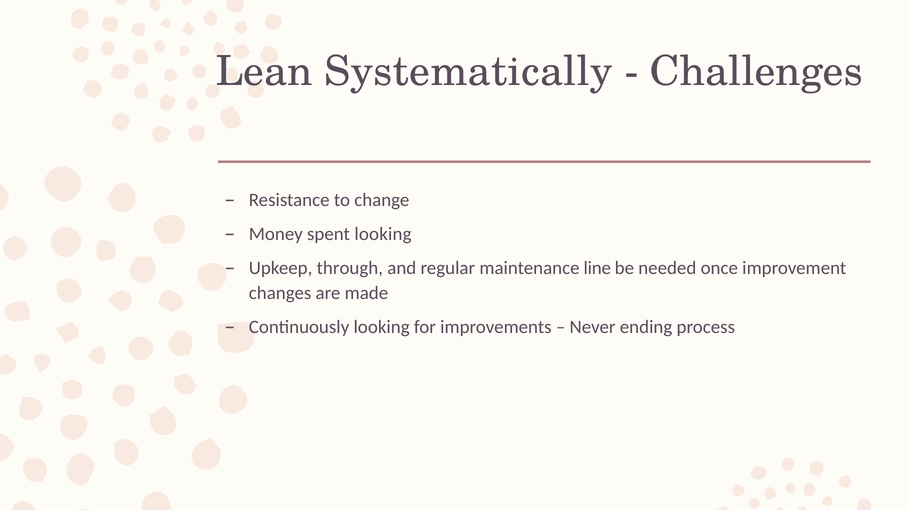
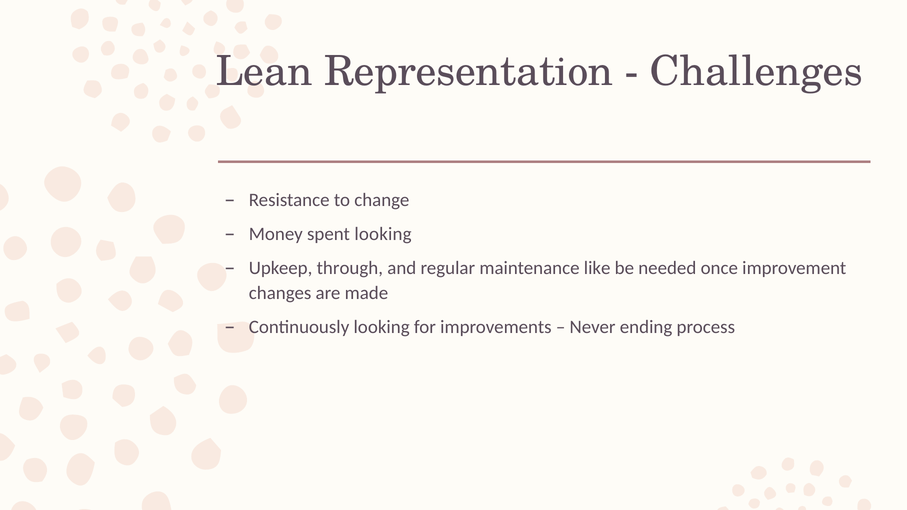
Systematically: Systematically -> Representation
line: line -> like
